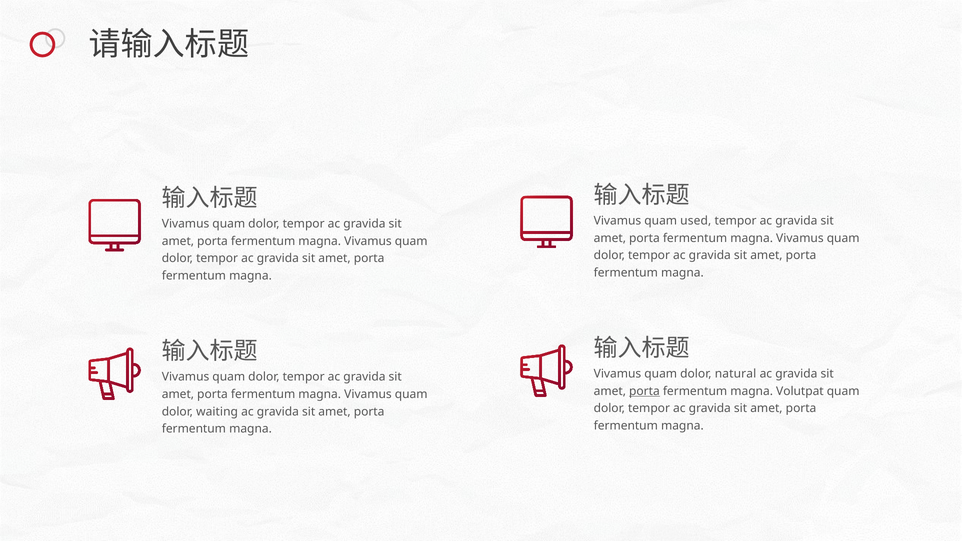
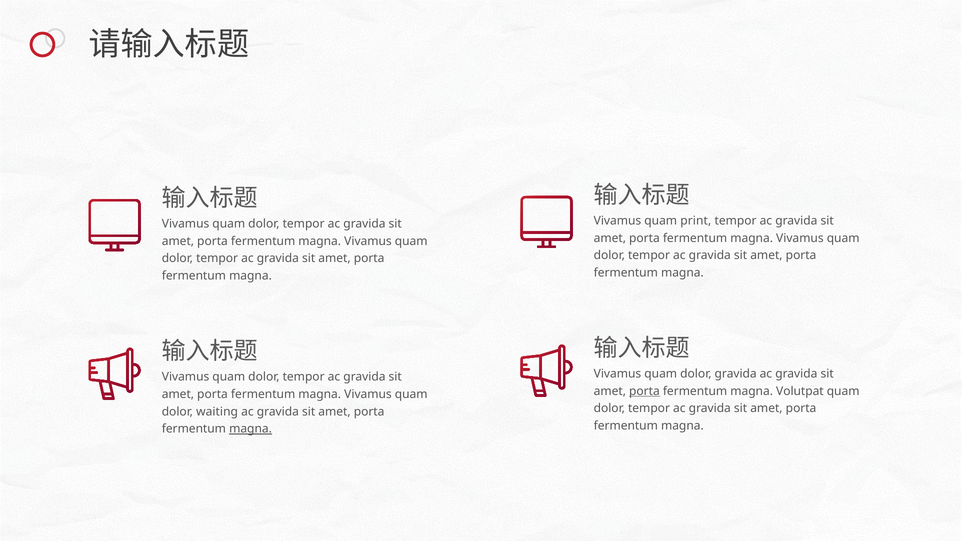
used: used -> print
dolor natural: natural -> gravida
magna at (251, 429) underline: none -> present
